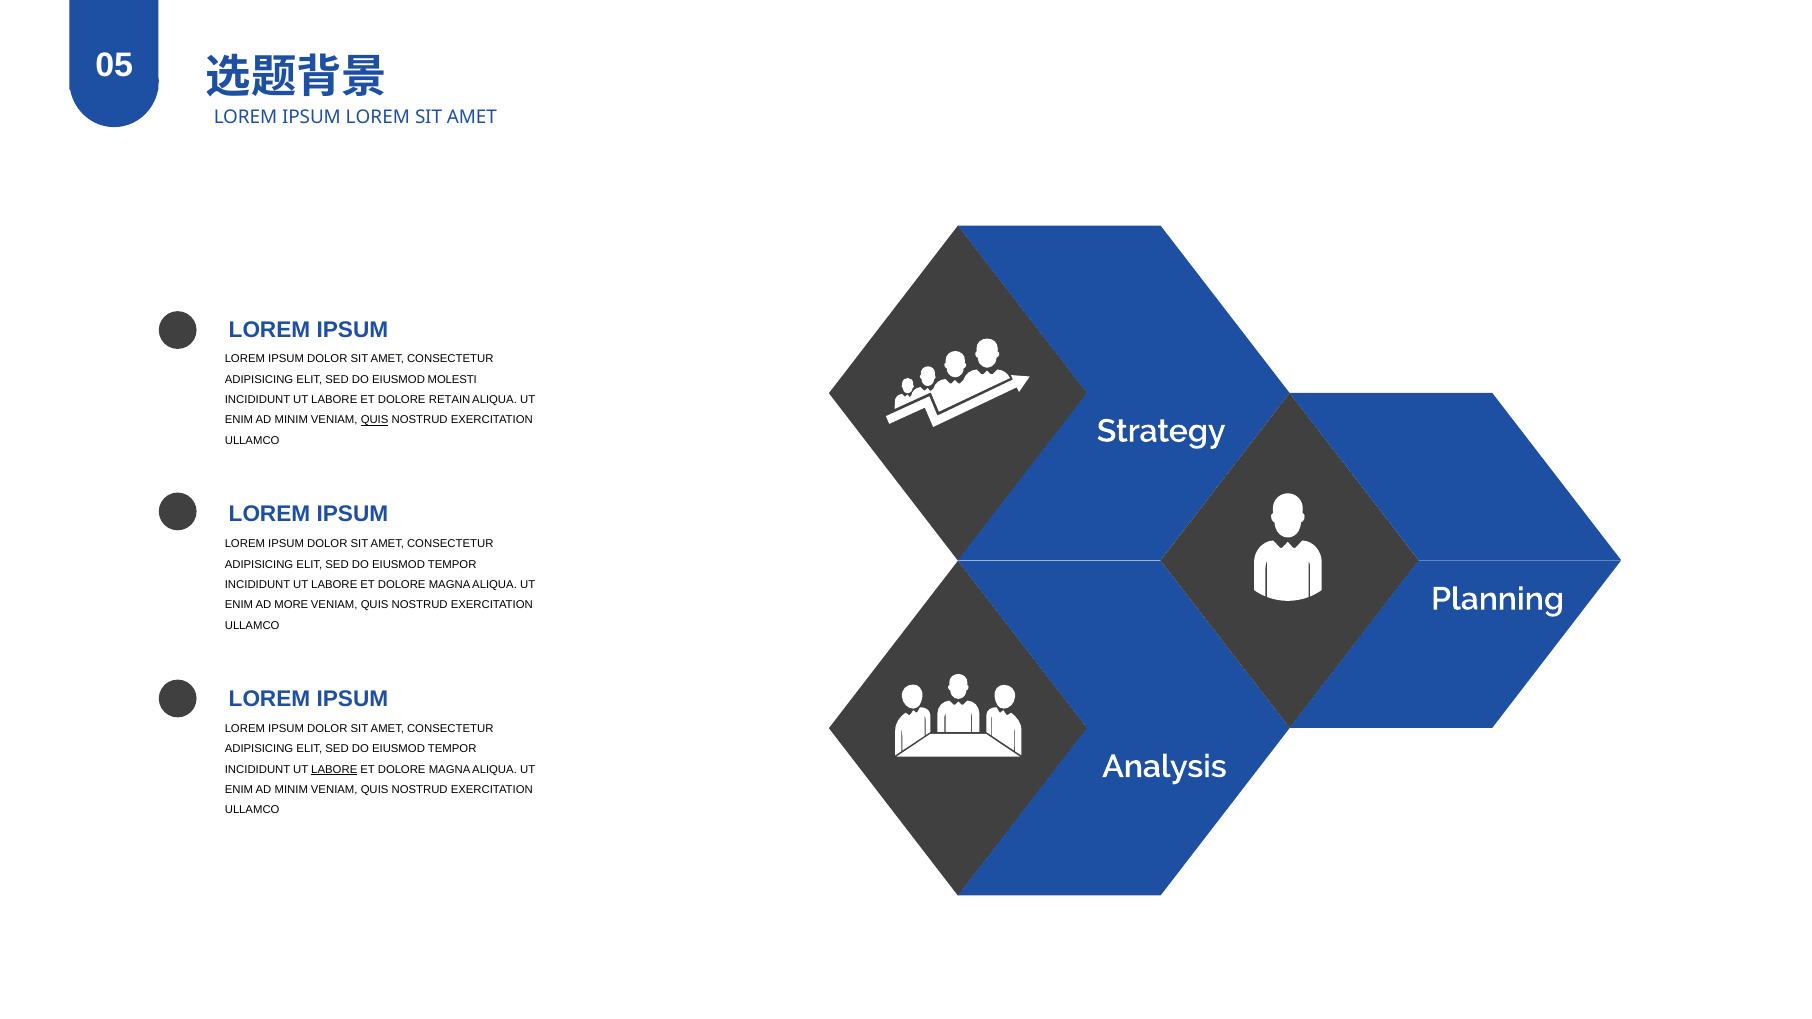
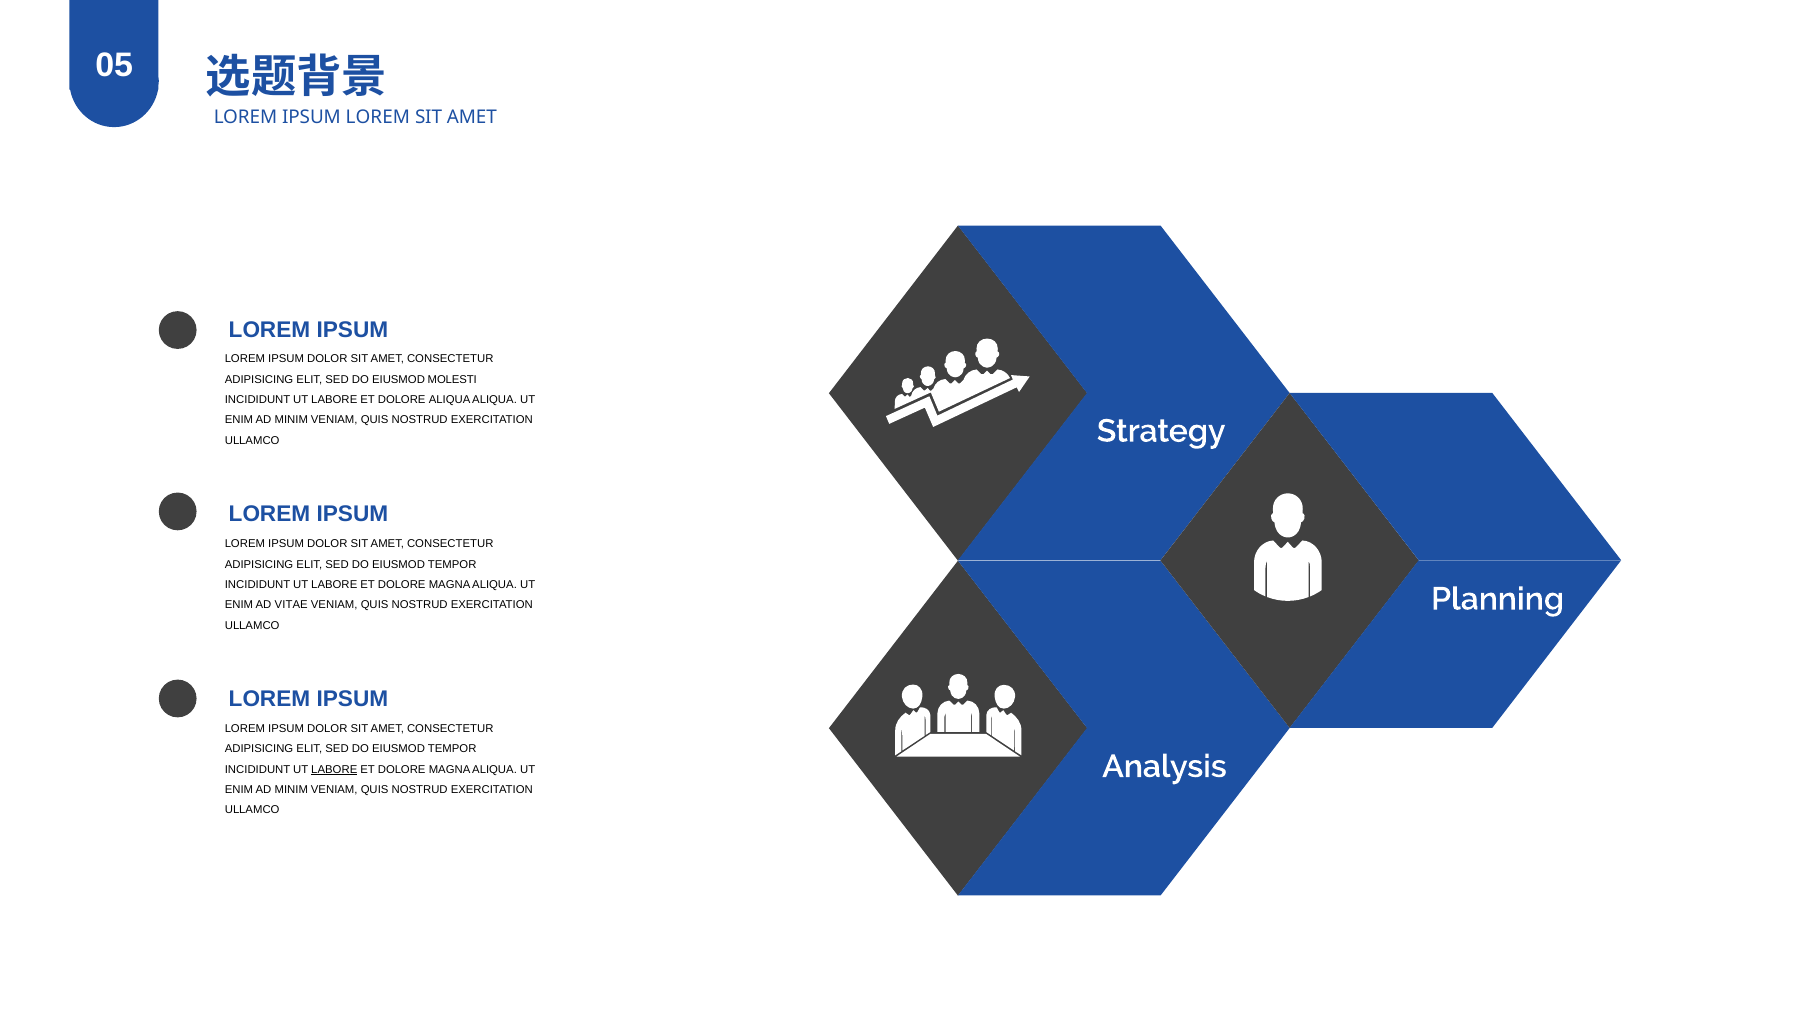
DOLORE RETAIN: RETAIN -> ALIQUA
QUIS at (375, 420) underline: present -> none
MORE: MORE -> VITAE
